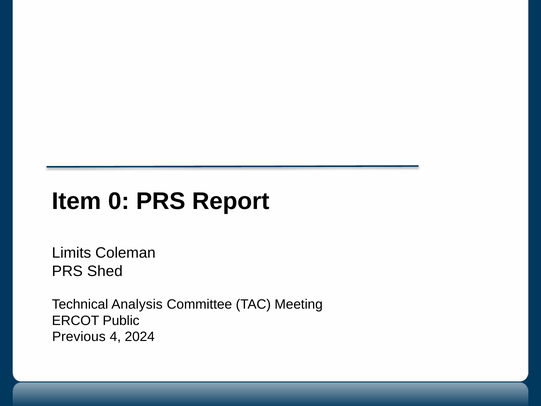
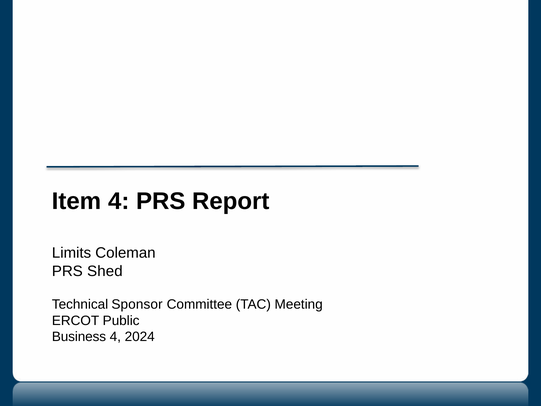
Item 0: 0 -> 4
Analysis: Analysis -> Sponsor
Previous: Previous -> Business
